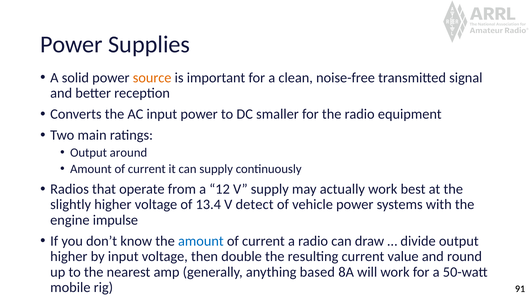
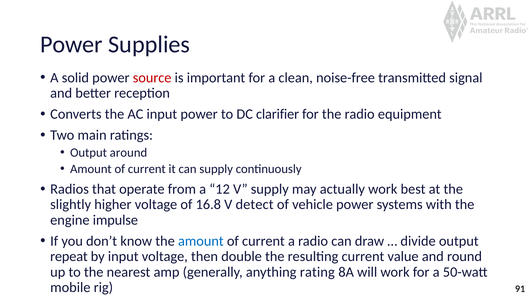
source colour: orange -> red
smaller: smaller -> clarifier
13.4: 13.4 -> 16.8
higher at (69, 256): higher -> repeat
based: based -> rating
